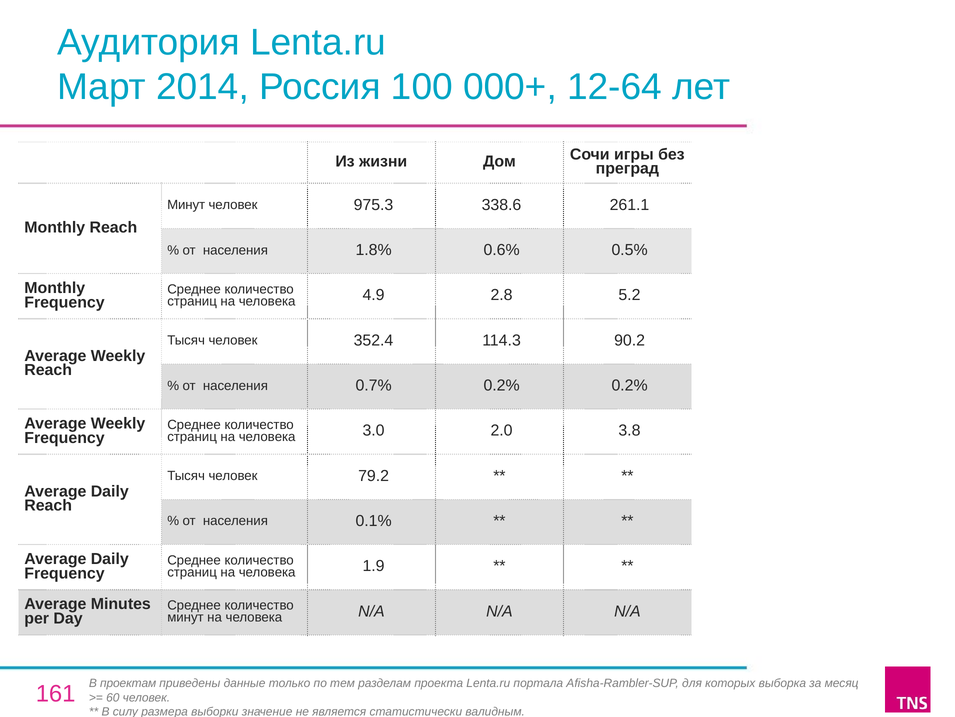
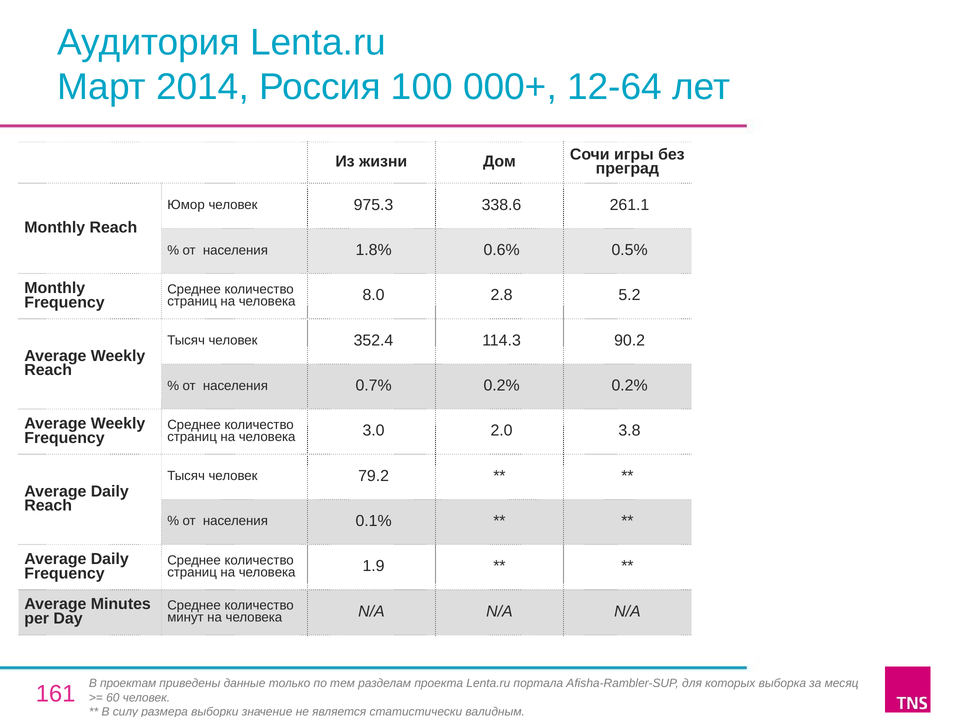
Минут at (186, 205): Минут -> Юмор
4.9: 4.9 -> 8.0
